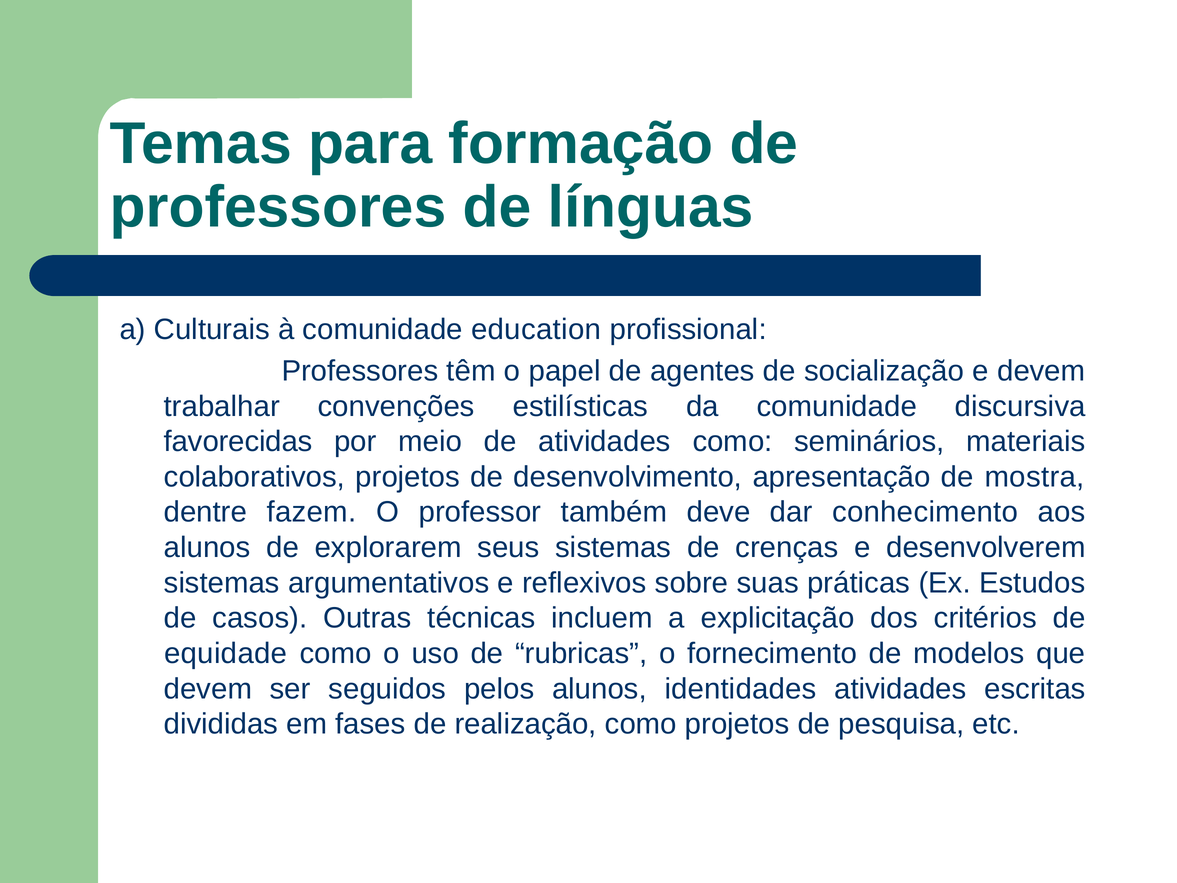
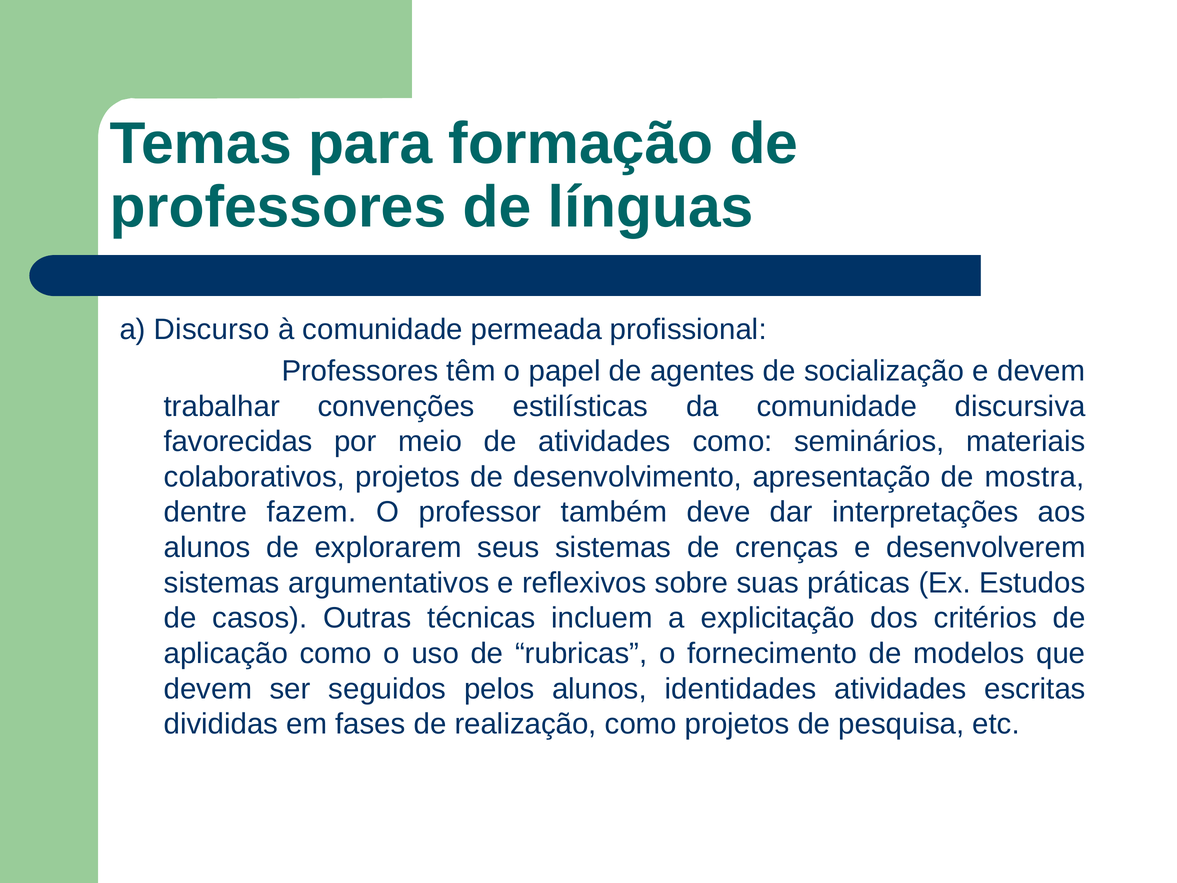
Culturais: Culturais -> Discurso
education: education -> permeada
conhecimento: conhecimento -> interpretações
equidade: equidade -> aplicação
